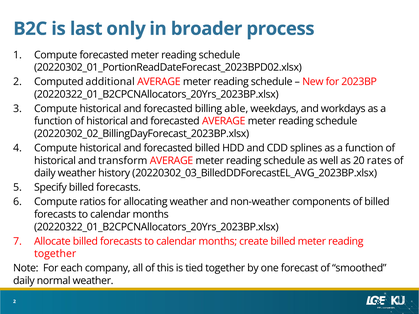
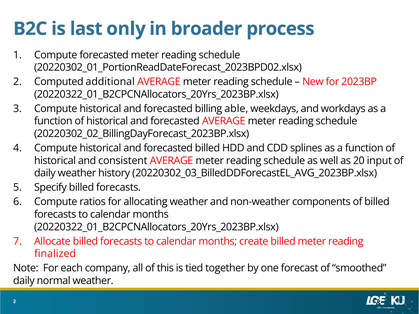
transform: transform -> consistent
rates: rates -> input
together at (55, 254): together -> finalized
